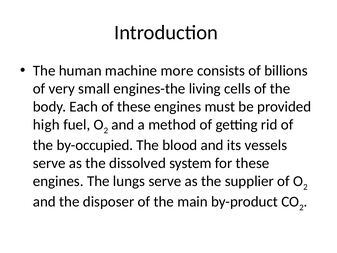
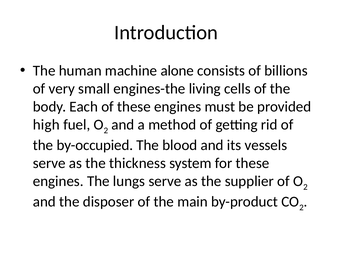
more: more -> alone
dissolved: dissolved -> thickness
